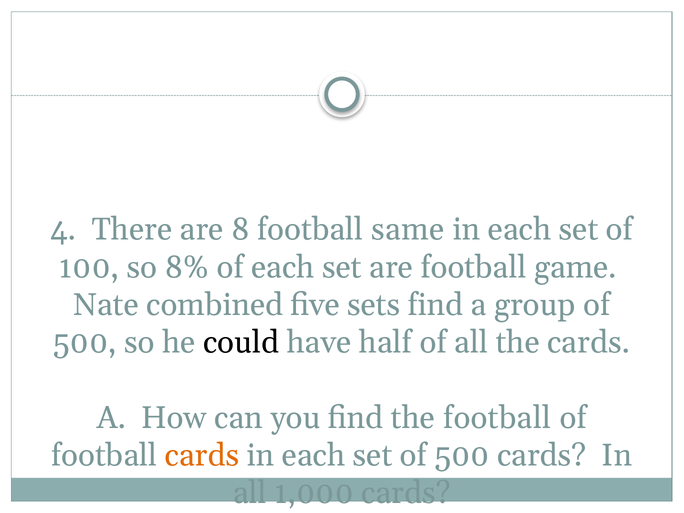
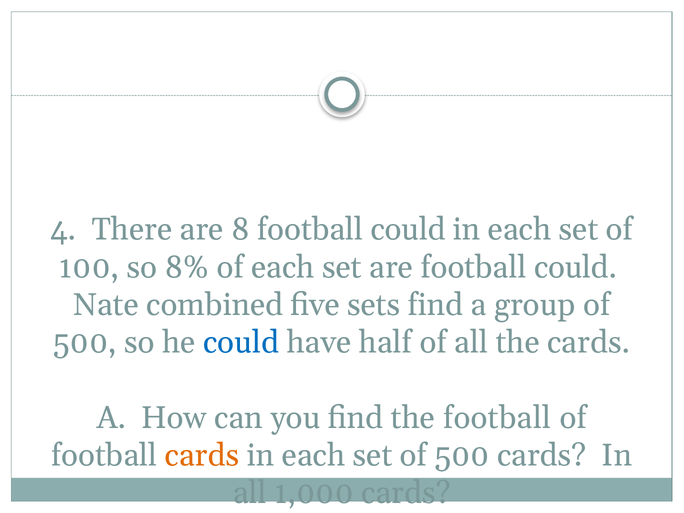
8 football same: same -> could
are football game: game -> could
could at (241, 343) colour: black -> blue
